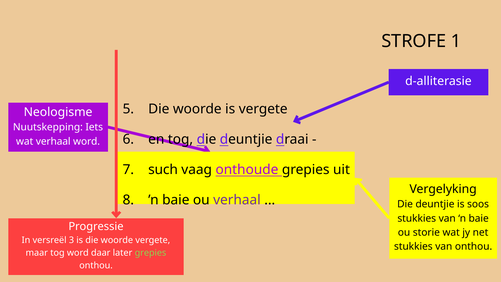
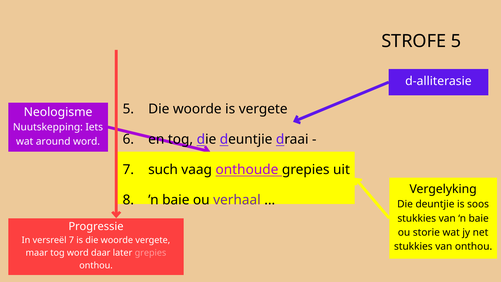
STROFE 1: 1 -> 5
wat verhaal: verhaal -> around
versreël 3: 3 -> 7
grepies at (150, 253) colour: light green -> pink
